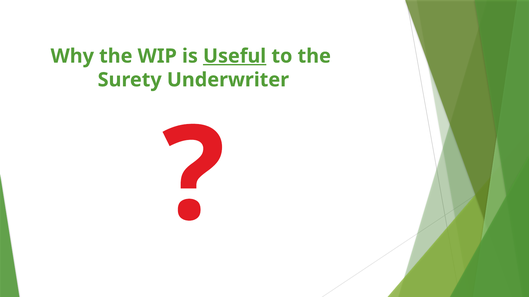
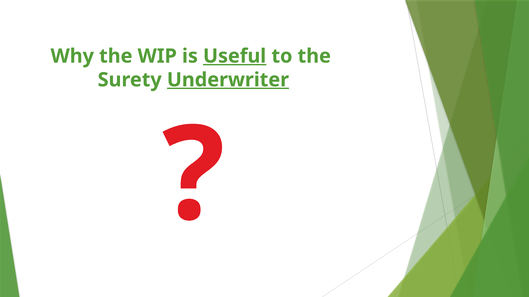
Underwriter underline: none -> present
